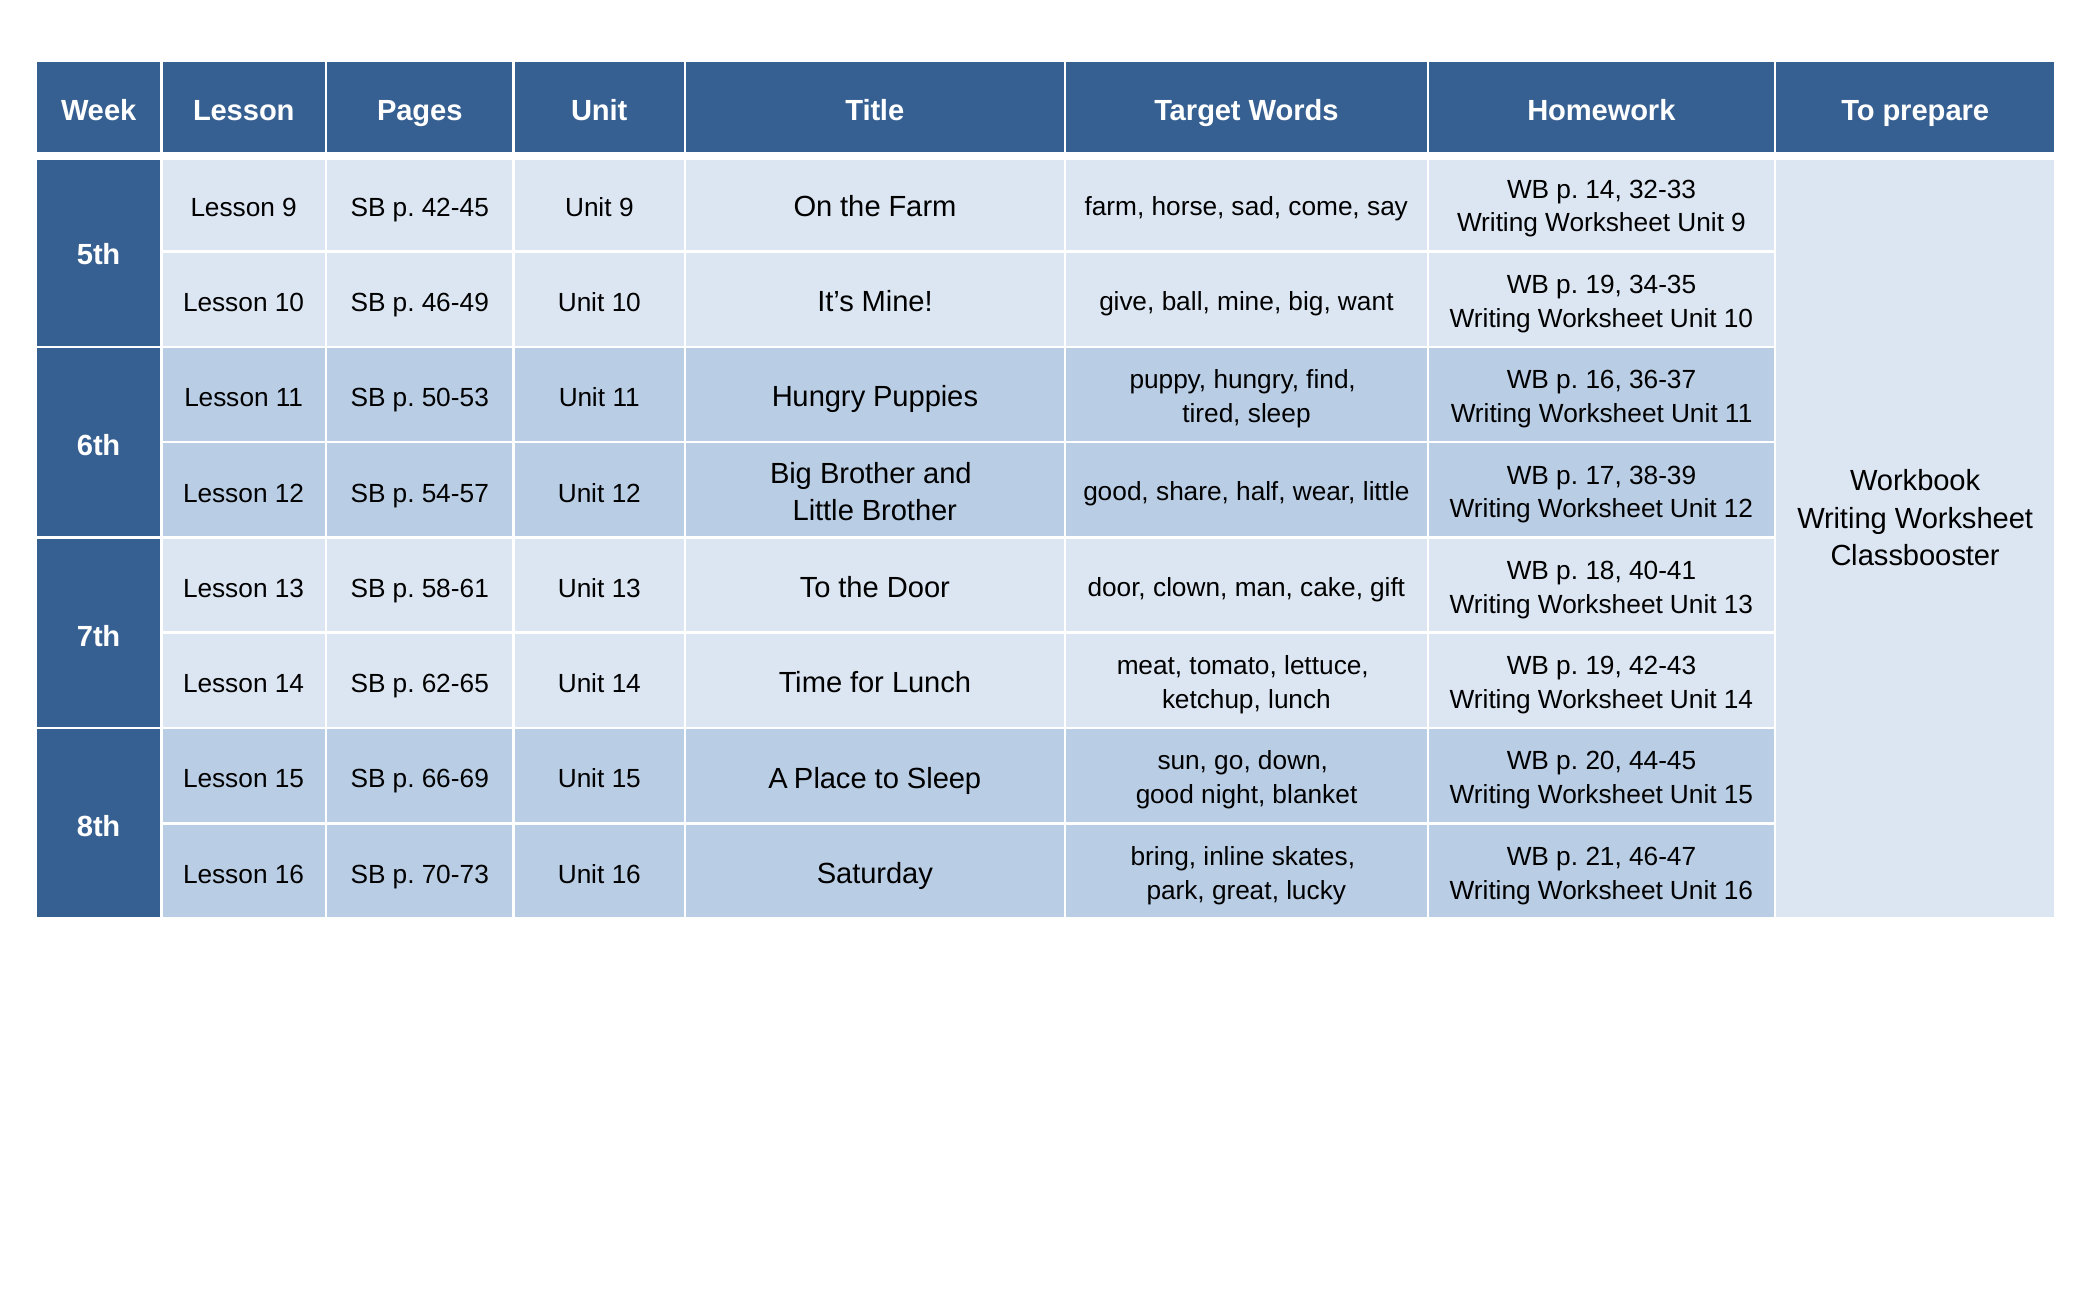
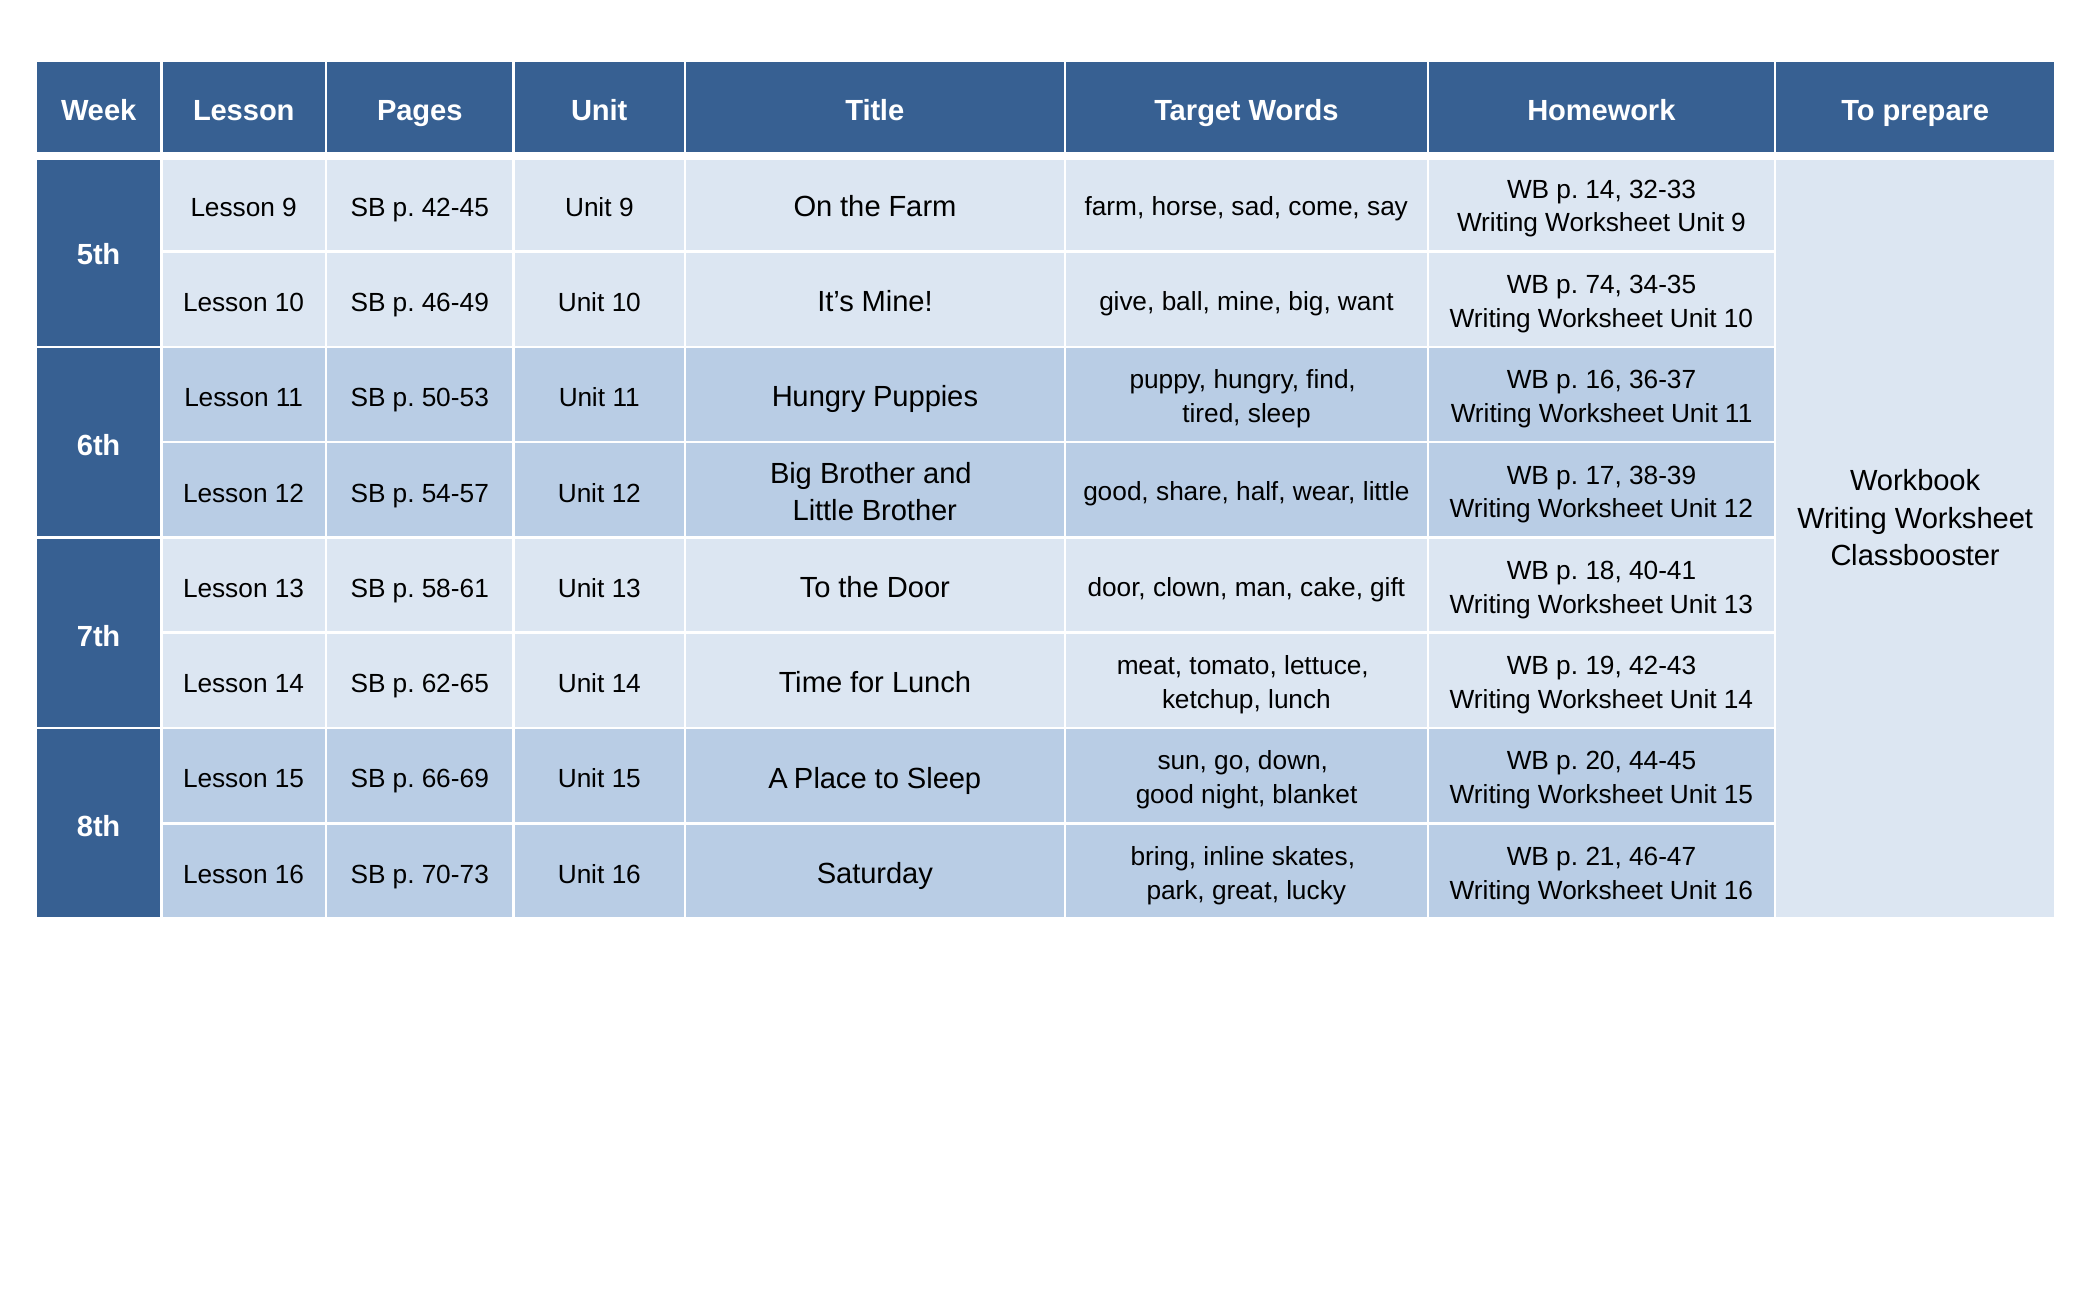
19 at (1604, 285): 19 -> 74
